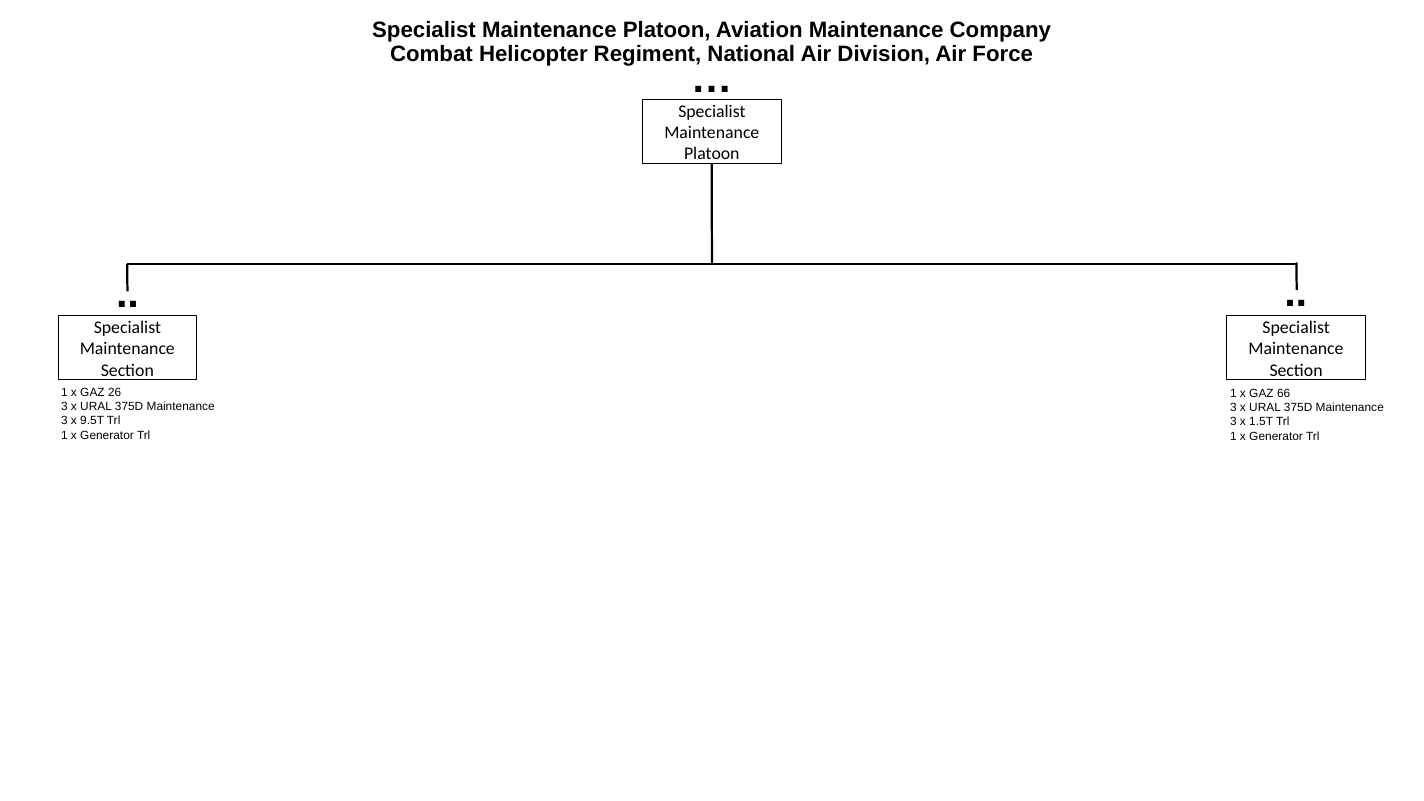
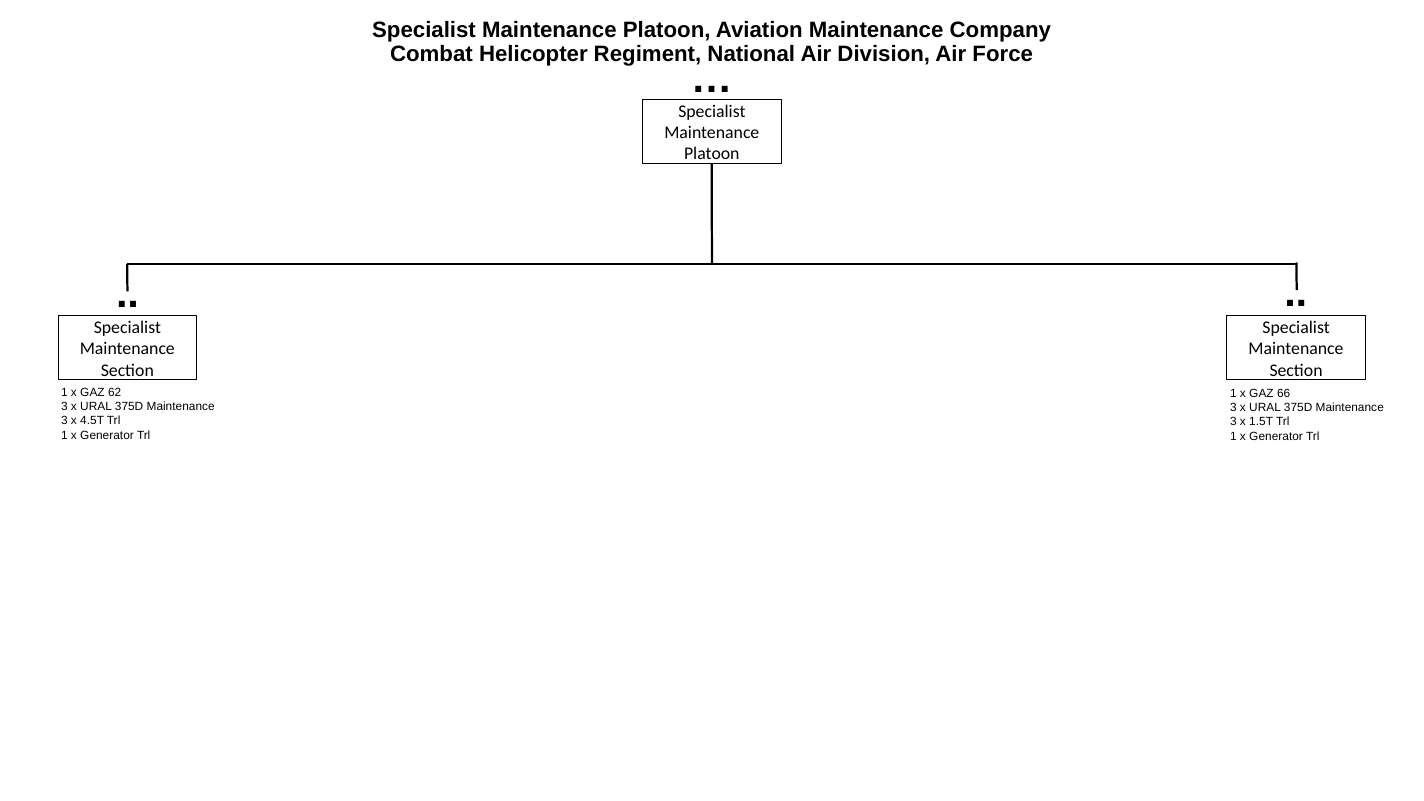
26: 26 -> 62
9.5T: 9.5T -> 4.5T
